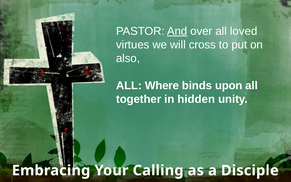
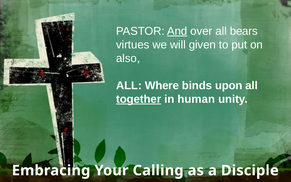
loved: loved -> bears
cross: cross -> given
together underline: none -> present
hidden: hidden -> human
